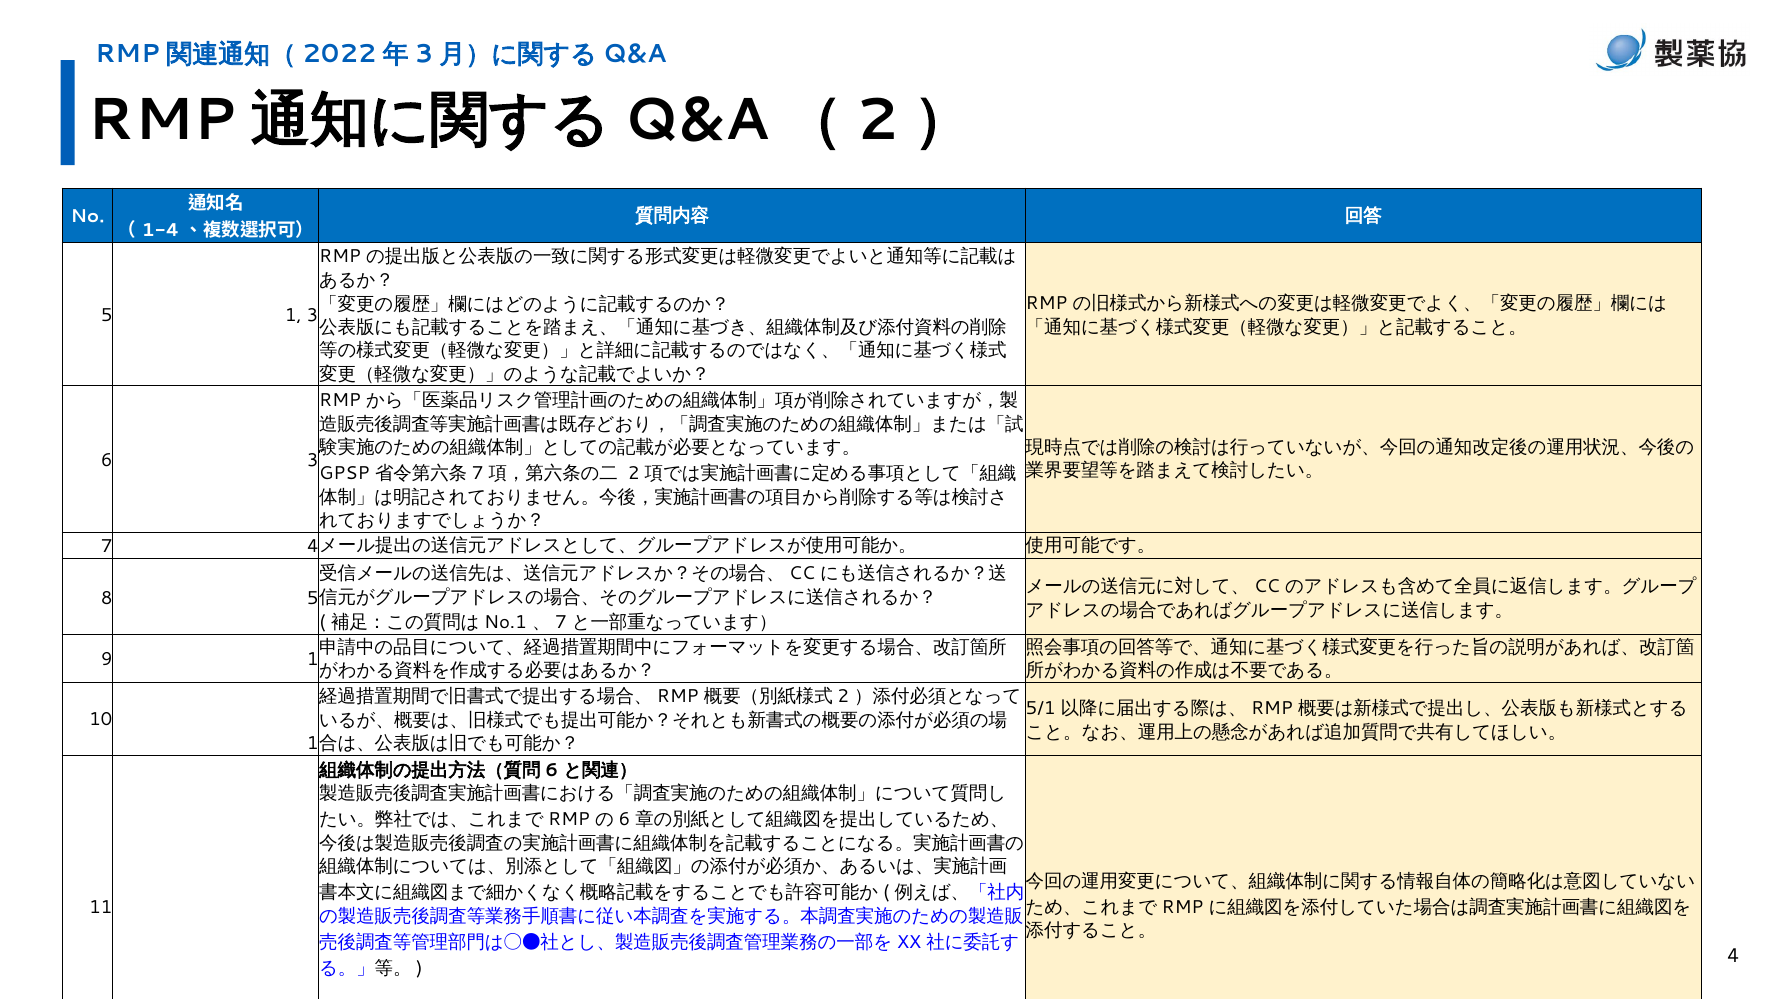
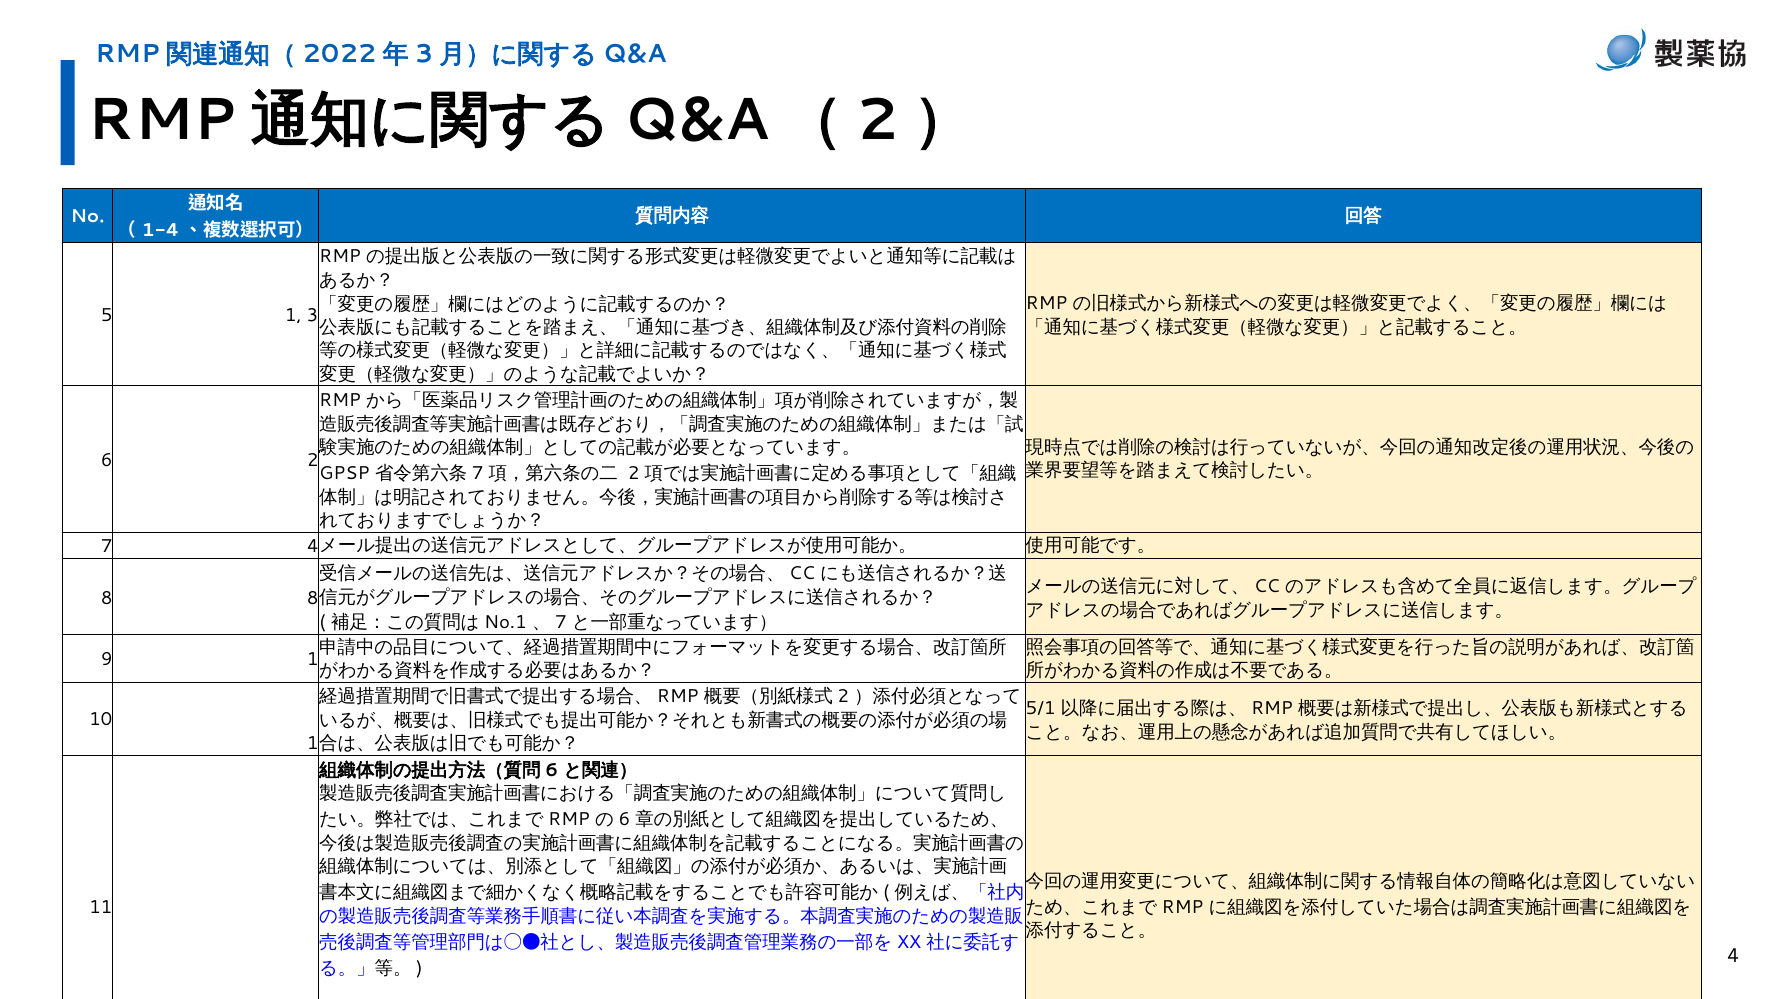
6 3: 3 -> 2
8 5: 5 -> 8
